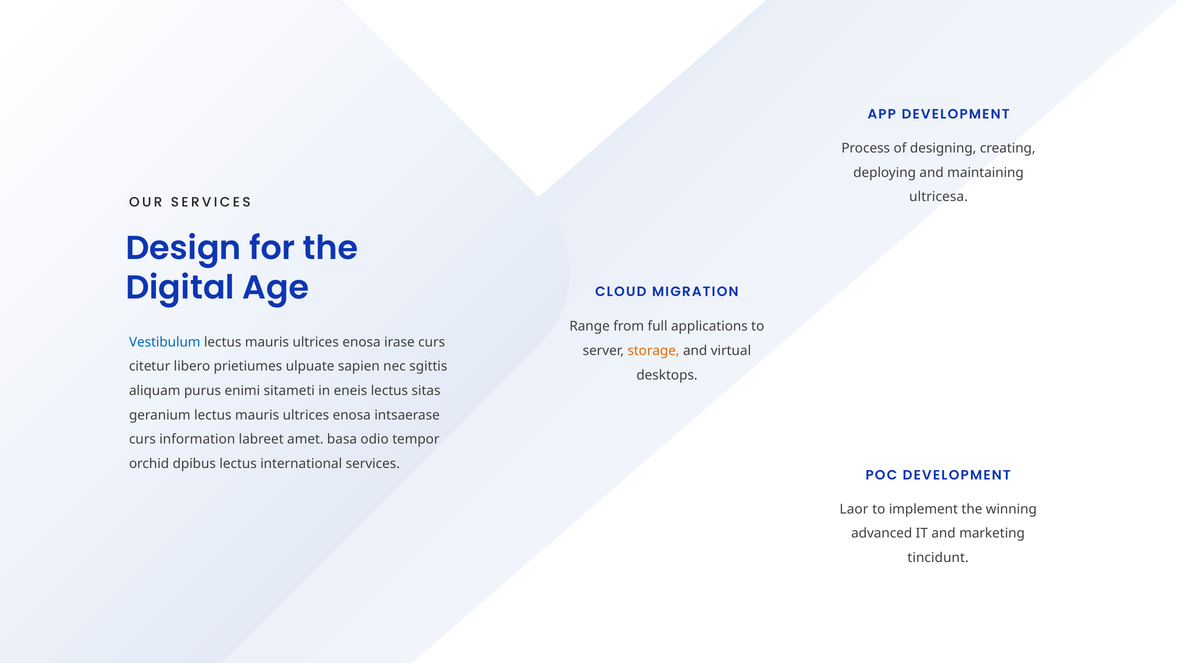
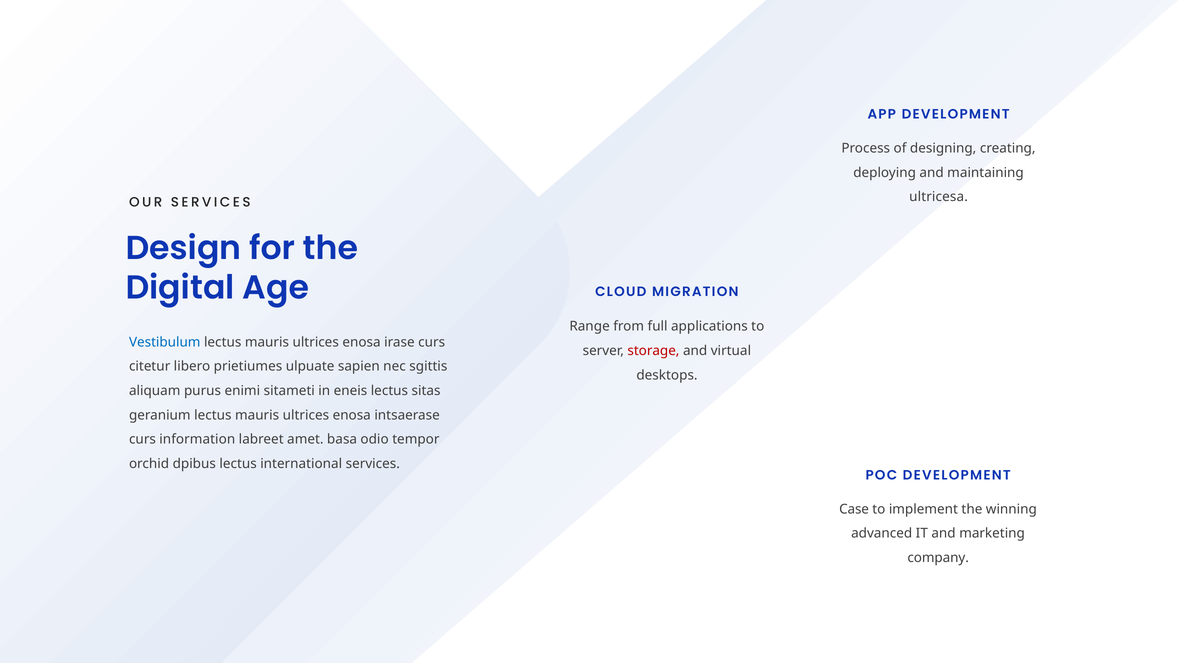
storage colour: orange -> red
Laor: Laor -> Case
tincidunt: tincidunt -> company
